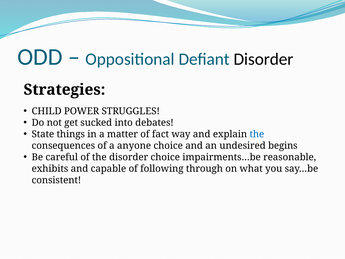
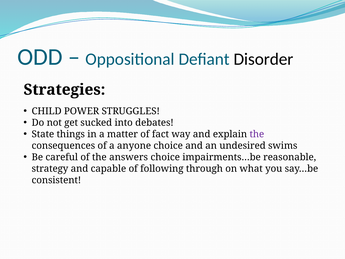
the at (257, 134) colour: blue -> purple
begins: begins -> swims
the disorder: disorder -> answers
exhibits: exhibits -> strategy
